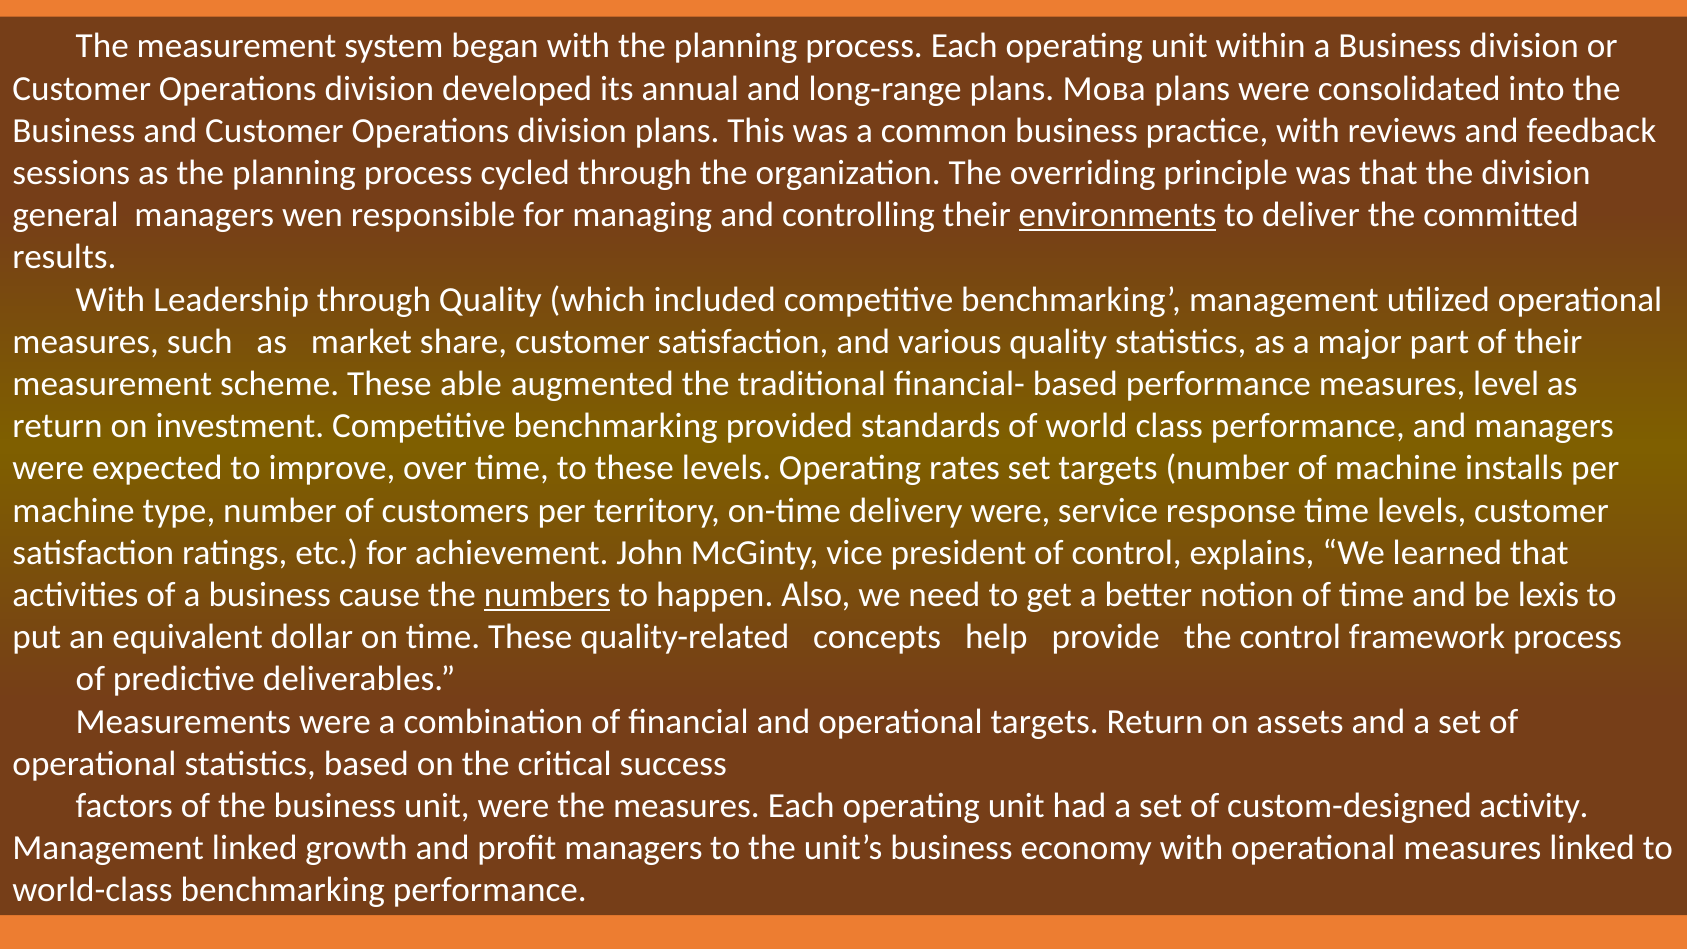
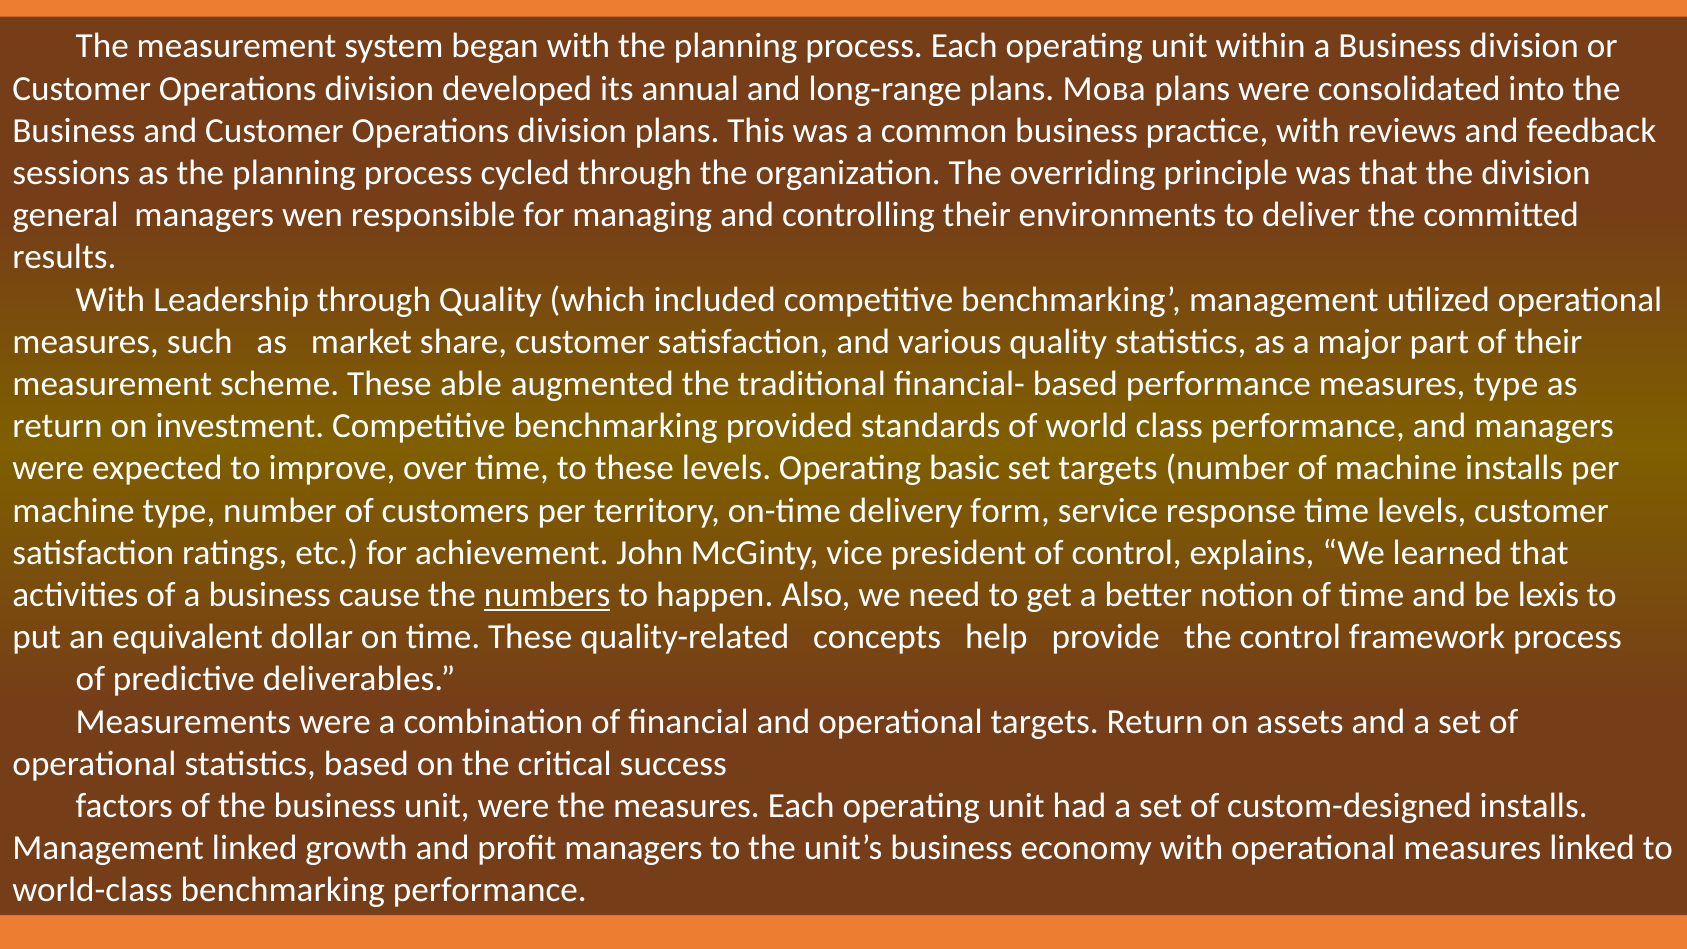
environments underline: present -> none
measures level: level -> type
rates: rates -> basic
delivery were: were -> form
custom-designed activity: activity -> installs
